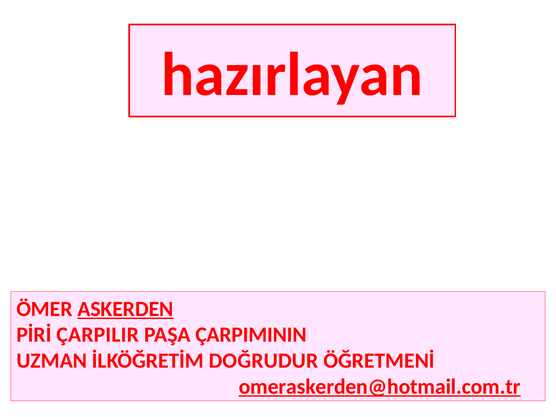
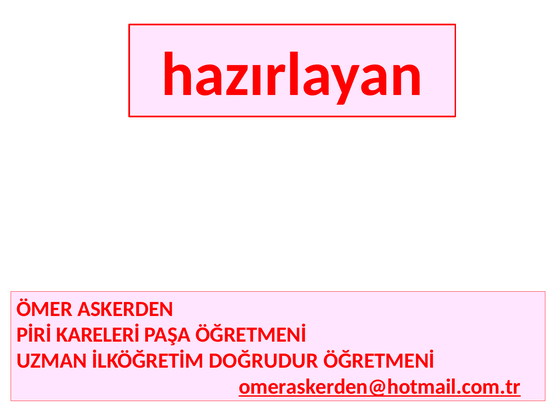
ASKERDEN underline: present -> none
ÇARPILIR: ÇARPILIR -> KARELERİ
PAŞA ÇARPIMININ: ÇARPIMININ -> ÖĞRETMENİ
